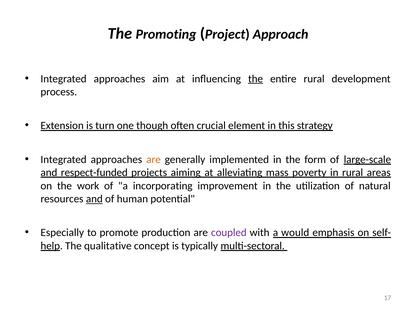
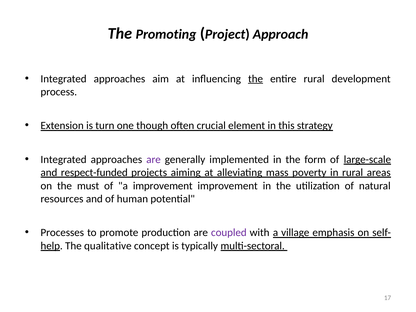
are at (154, 159) colour: orange -> purple
work: work -> must
a incorporating: incorporating -> improvement
and at (94, 199) underline: present -> none
Especially: Especially -> Processes
would: would -> village
